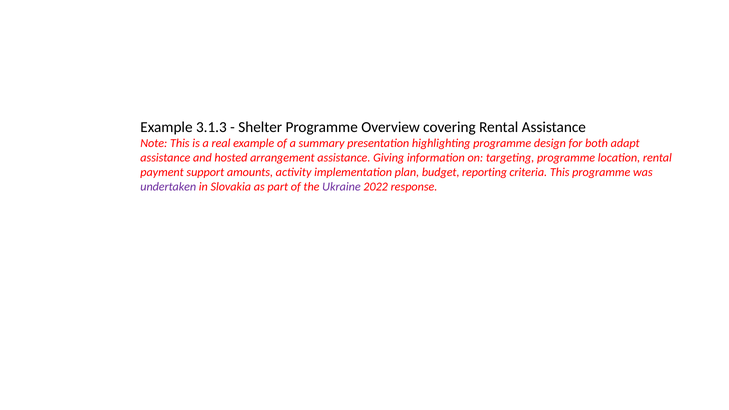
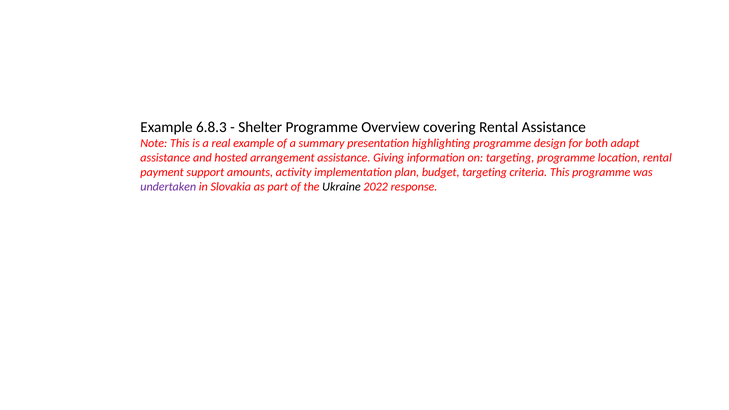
3.1.3: 3.1.3 -> 6.8.3
budget reporting: reporting -> targeting
Ukraine colour: purple -> black
